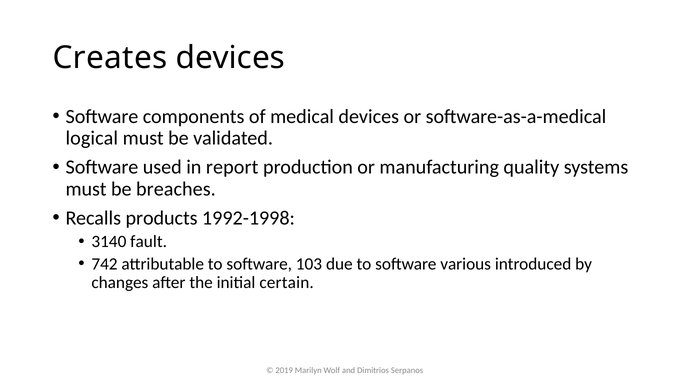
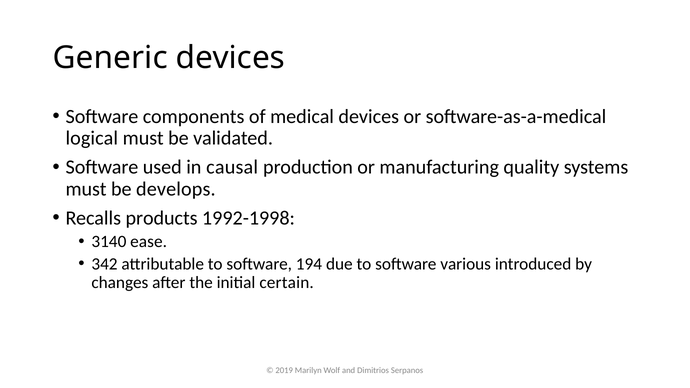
Creates: Creates -> Generic
report: report -> causal
breaches: breaches -> develops
fault: fault -> ease
742: 742 -> 342
103: 103 -> 194
